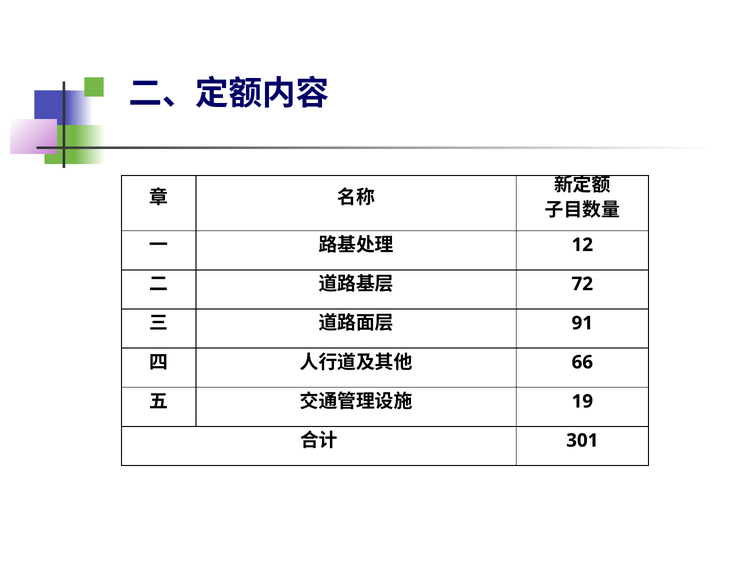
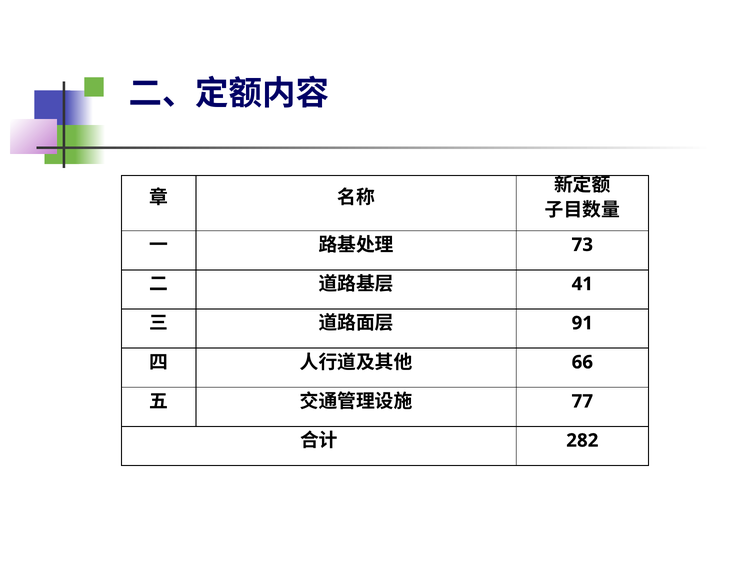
12: 12 -> 73
72: 72 -> 41
19: 19 -> 77
301: 301 -> 282
